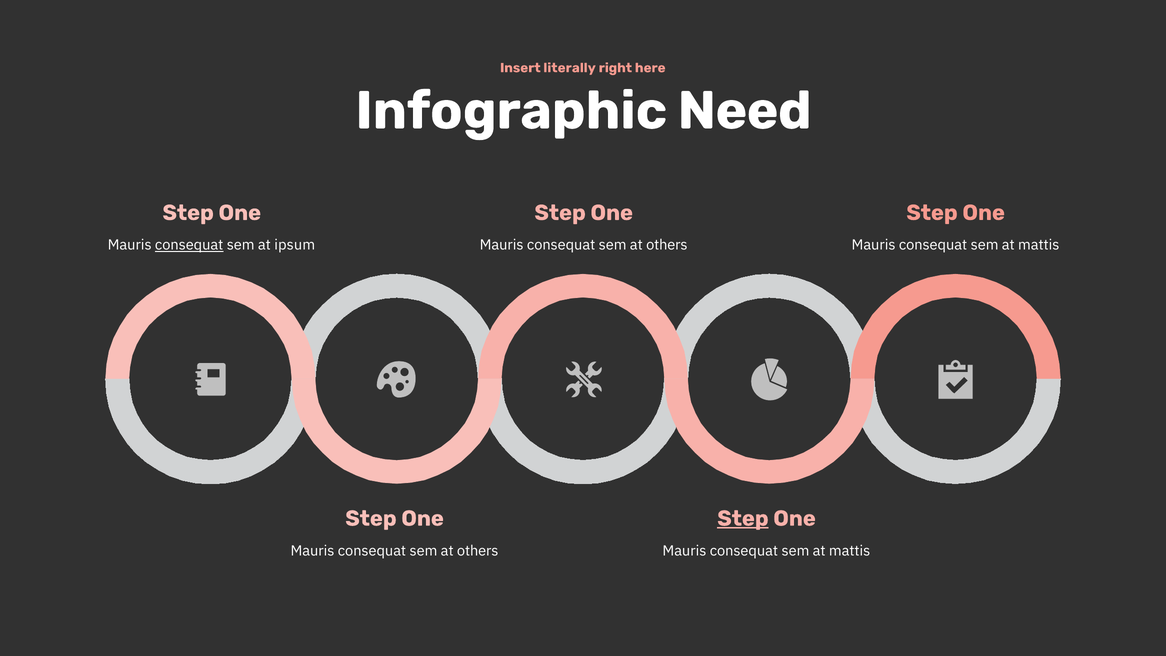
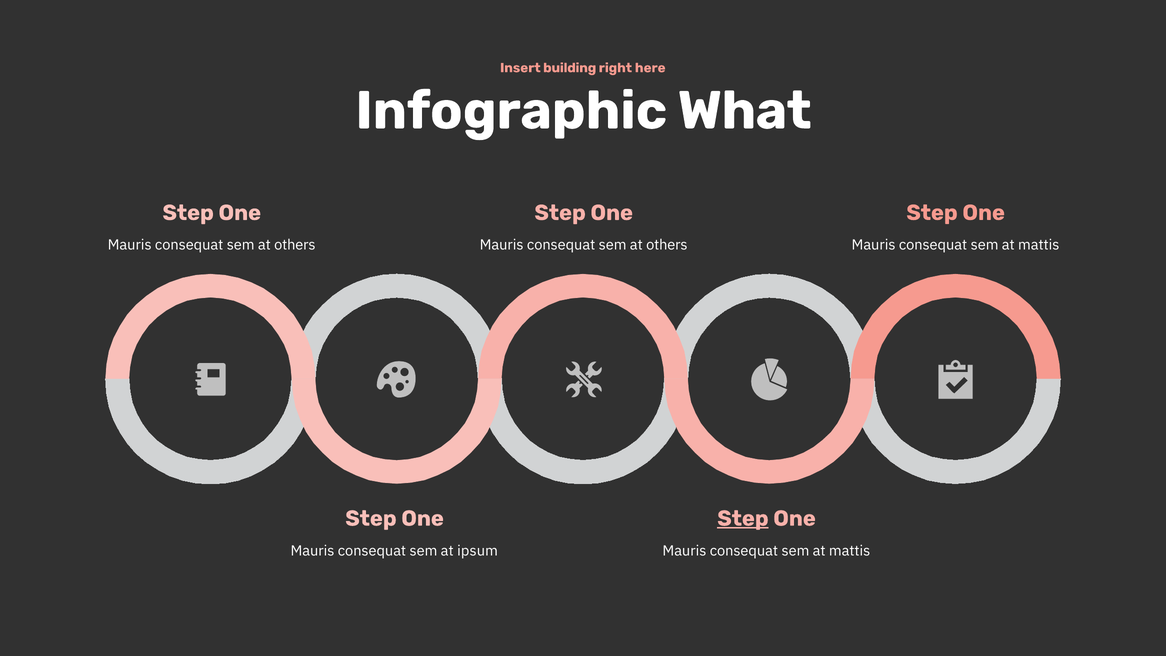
literally: literally -> building
Need: Need -> What
consequat at (189, 245) underline: present -> none
ipsum at (295, 245): ipsum -> others
others at (478, 551): others -> ipsum
